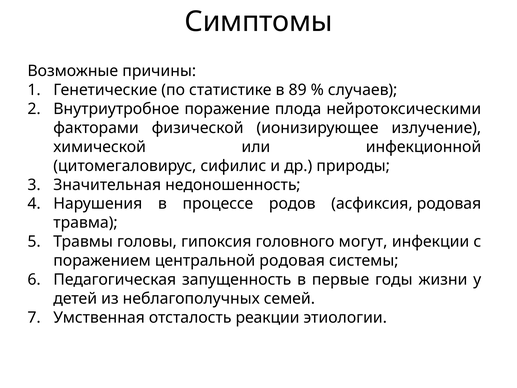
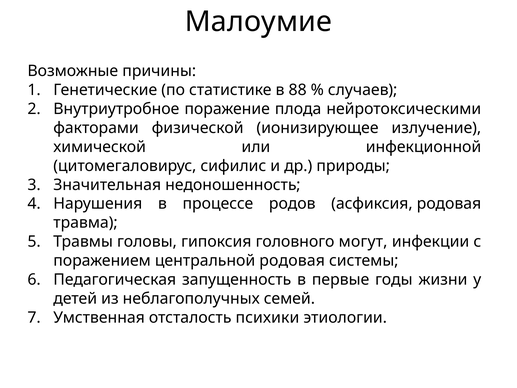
Симптомы: Симптомы -> Малоумие
89: 89 -> 88
реакции: реакции -> психики
